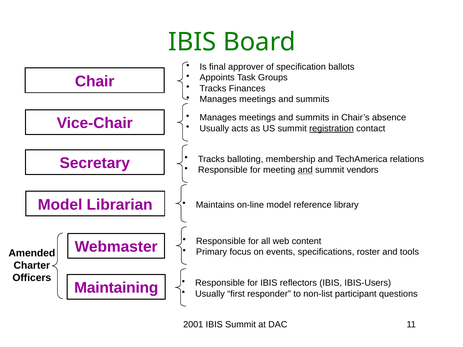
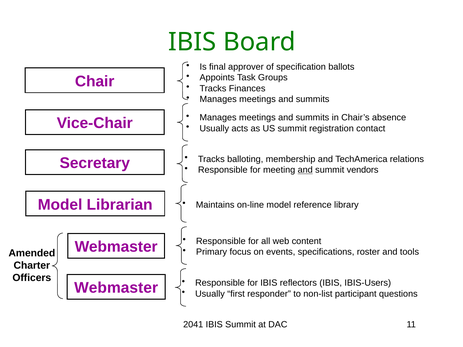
registration underline: present -> none
Maintaining at (116, 288): Maintaining -> Webmaster
2001: 2001 -> 2041
